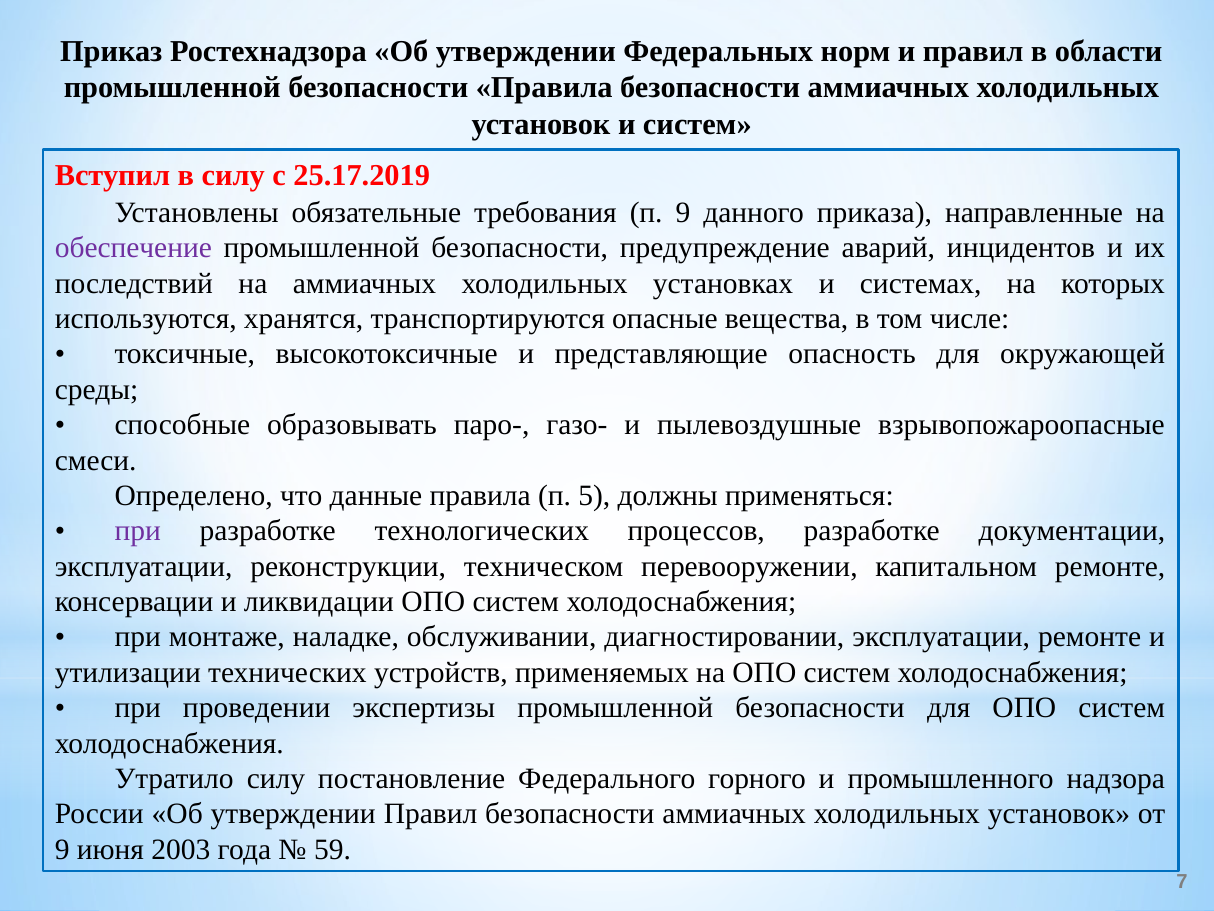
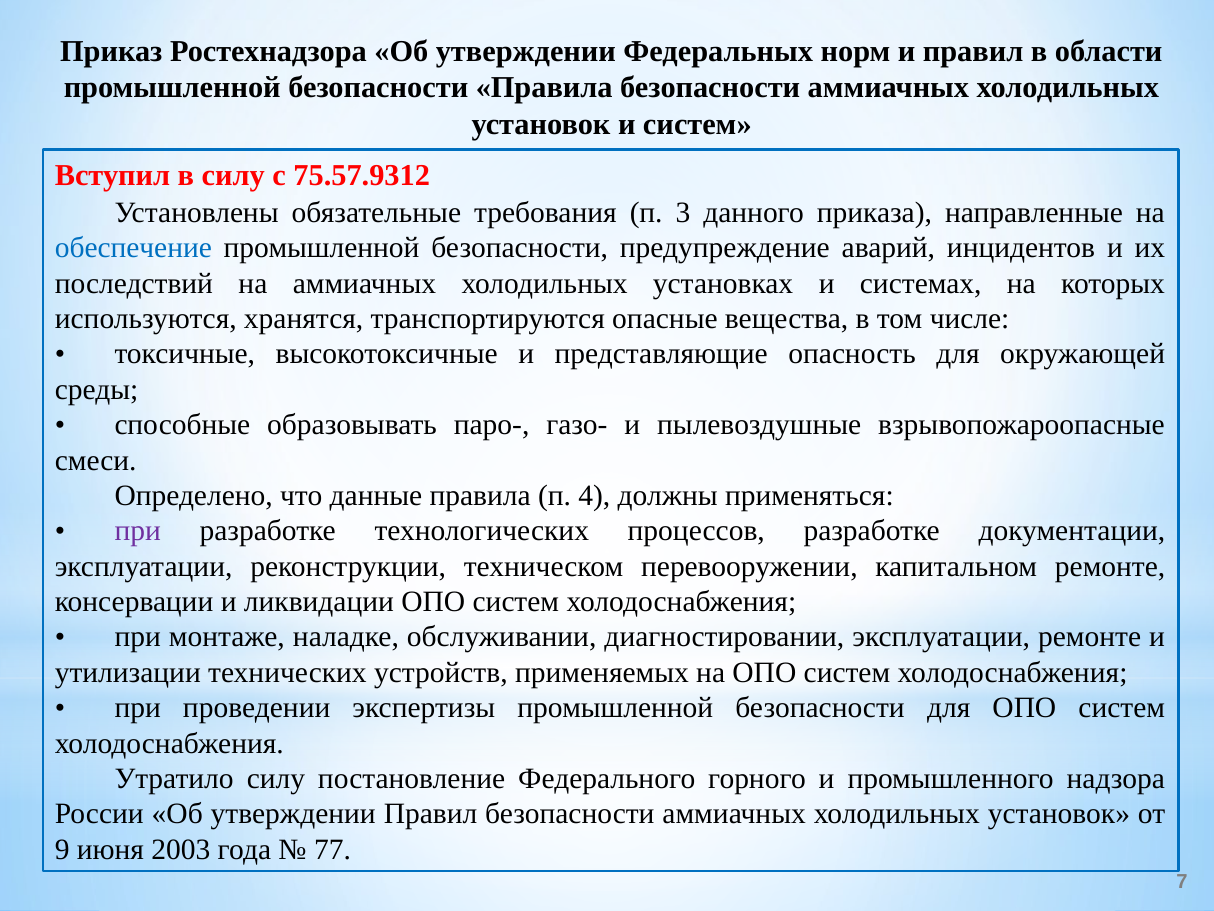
25.17.2019: 25.17.2019 -> 75.57.9312
п 9: 9 -> 3
обеспечение colour: purple -> blue
5: 5 -> 4
59: 59 -> 77
